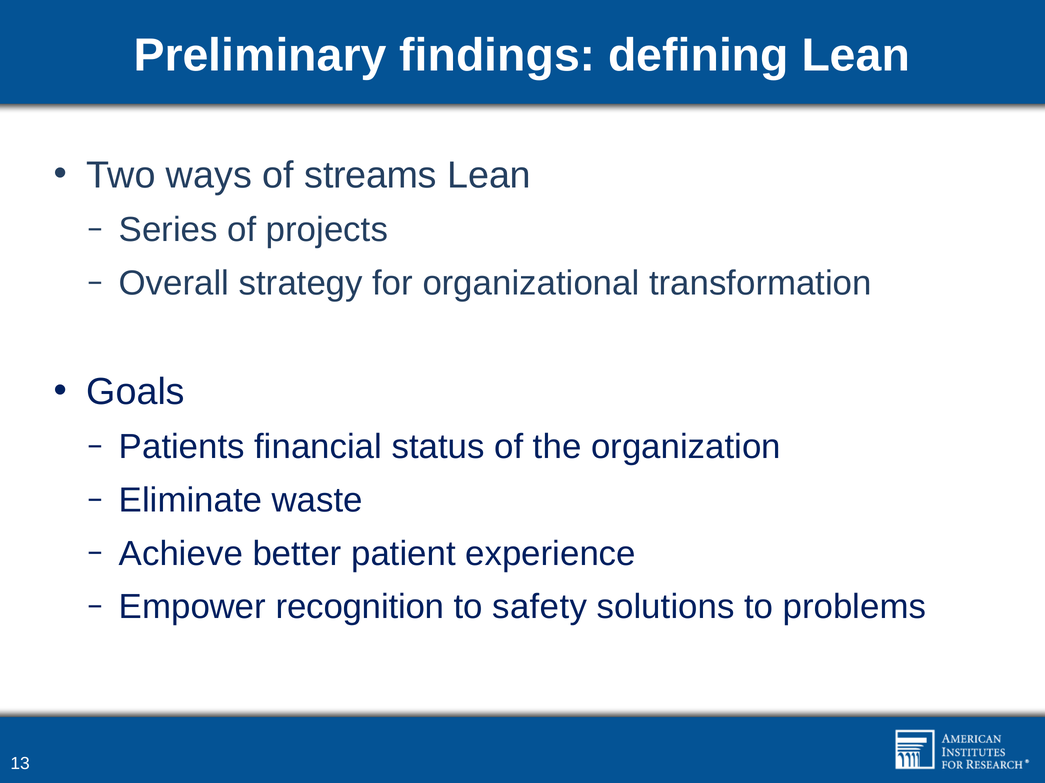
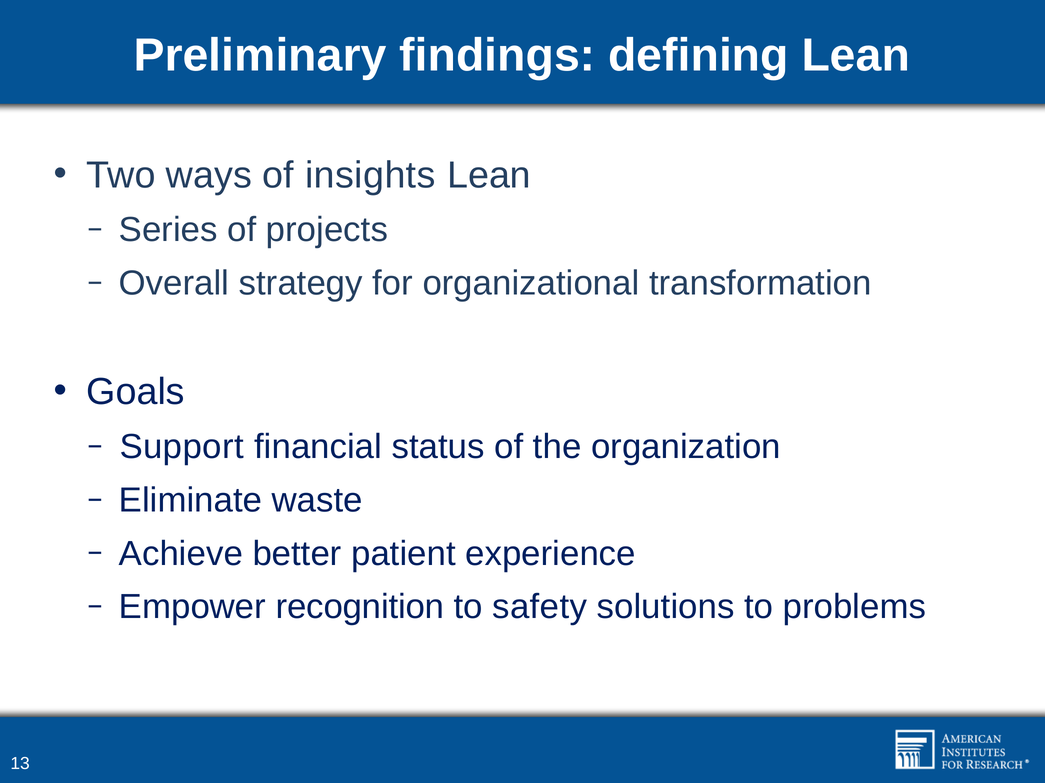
streams: streams -> insights
Patients: Patients -> Support
